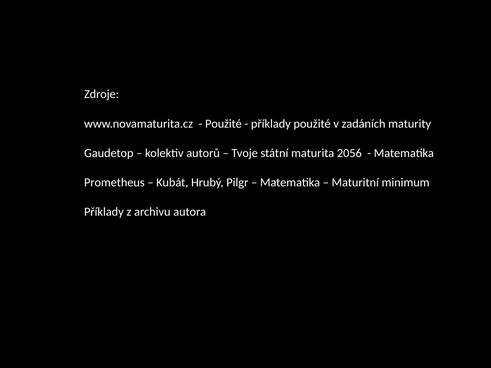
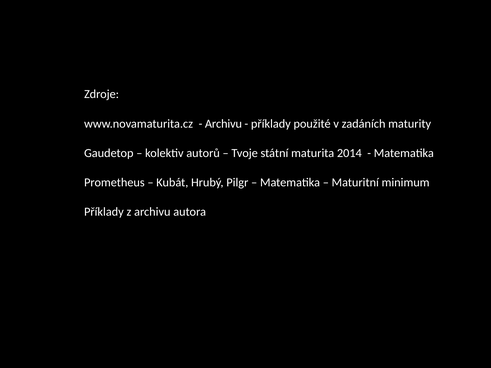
Použité at (223, 124): Použité -> Archivu
2056: 2056 -> 2014
